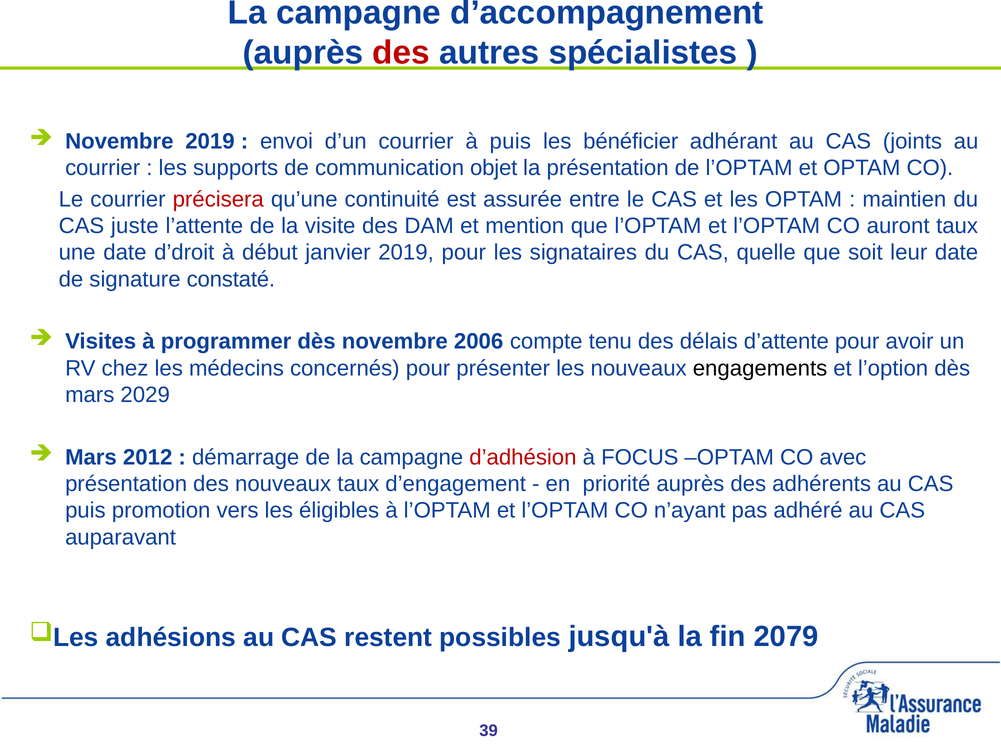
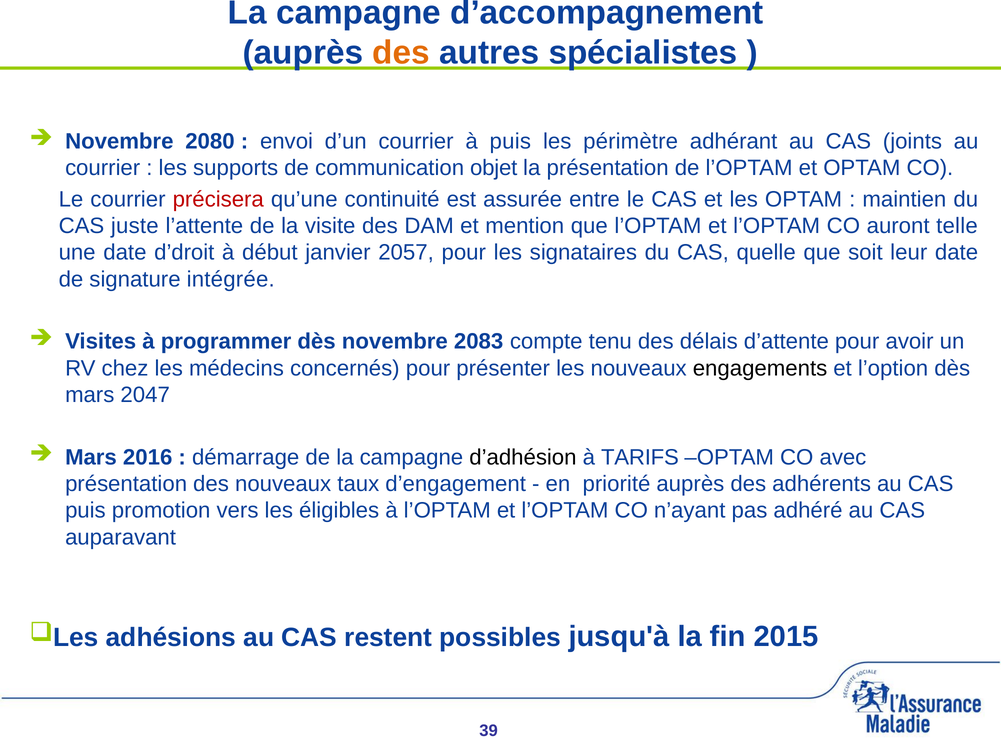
des at (401, 53) colour: red -> orange
Novembre 2019: 2019 -> 2080
bénéficier: bénéficier -> périmètre
auront taux: taux -> telle
janvier 2019: 2019 -> 2057
constaté: constaté -> intégrée
2006: 2006 -> 2083
2029: 2029 -> 2047
2012: 2012 -> 2016
d’adhésion colour: red -> black
FOCUS: FOCUS -> TARIFS
2079: 2079 -> 2015
